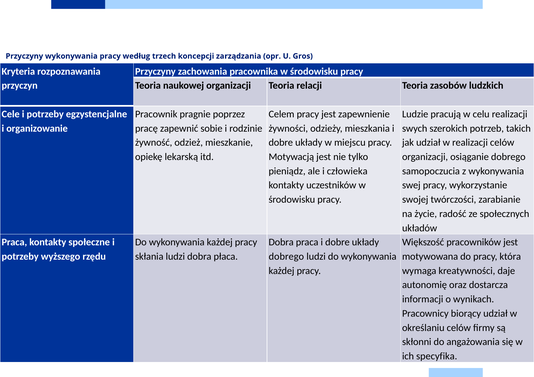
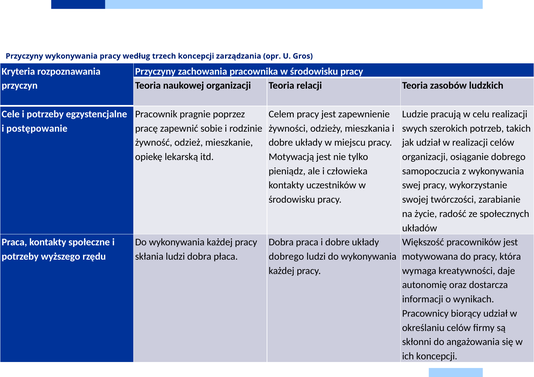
organizowanie: organizowanie -> postępowanie
ich specyfika: specyfika -> koncepcji
